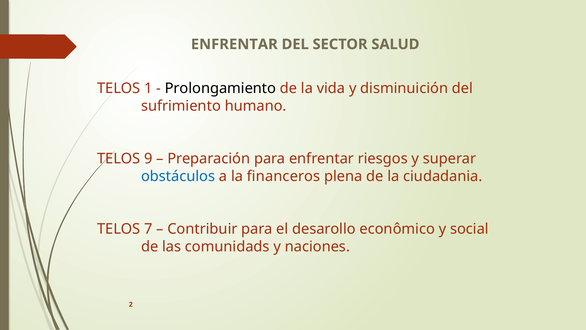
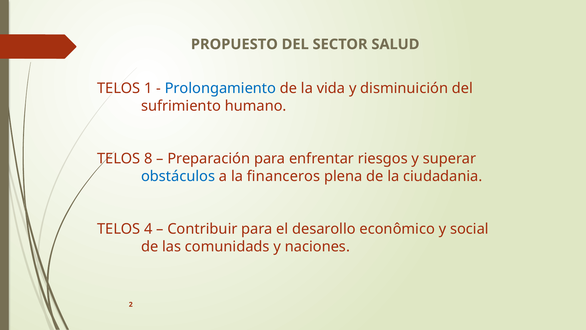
ENFRENTAR at (234, 44): ENFRENTAR -> PROPUESTO
Prolongamiento colour: black -> blue
9: 9 -> 8
7: 7 -> 4
